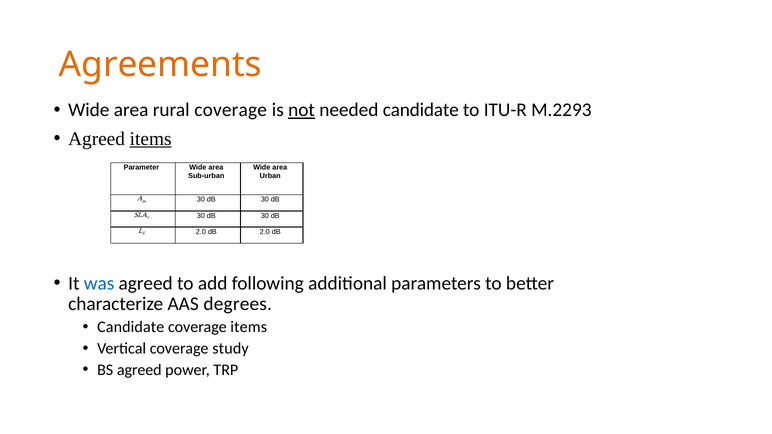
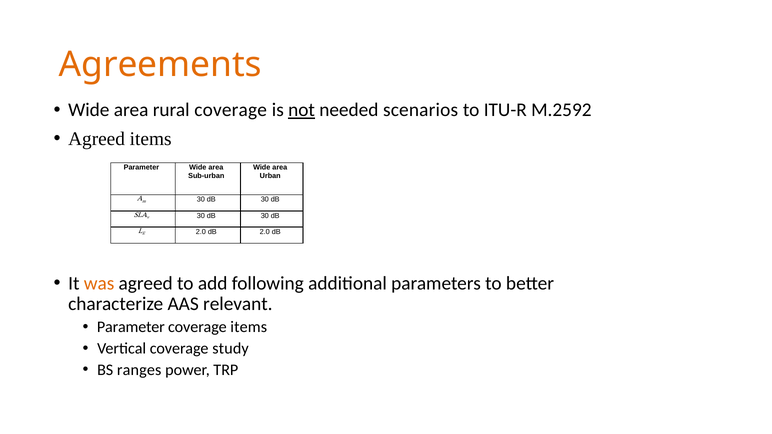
needed candidate: candidate -> scenarios
M.2293: M.2293 -> M.2592
items at (151, 139) underline: present -> none
was colour: blue -> orange
degrees: degrees -> relevant
Candidate at (131, 327): Candidate -> Parameter
BS agreed: agreed -> ranges
